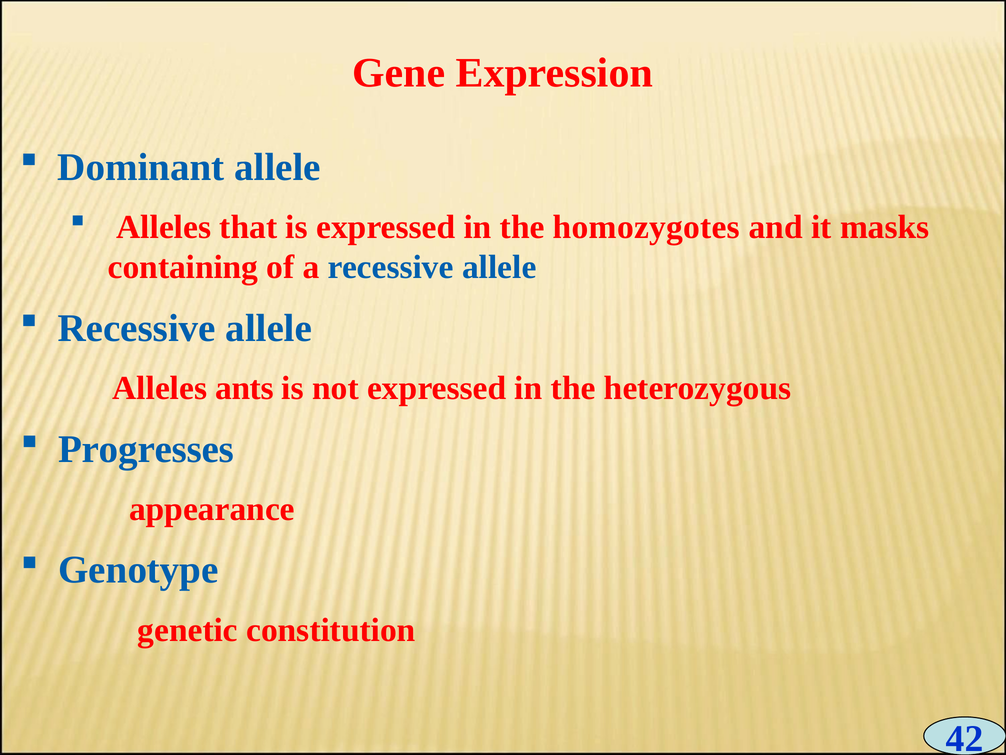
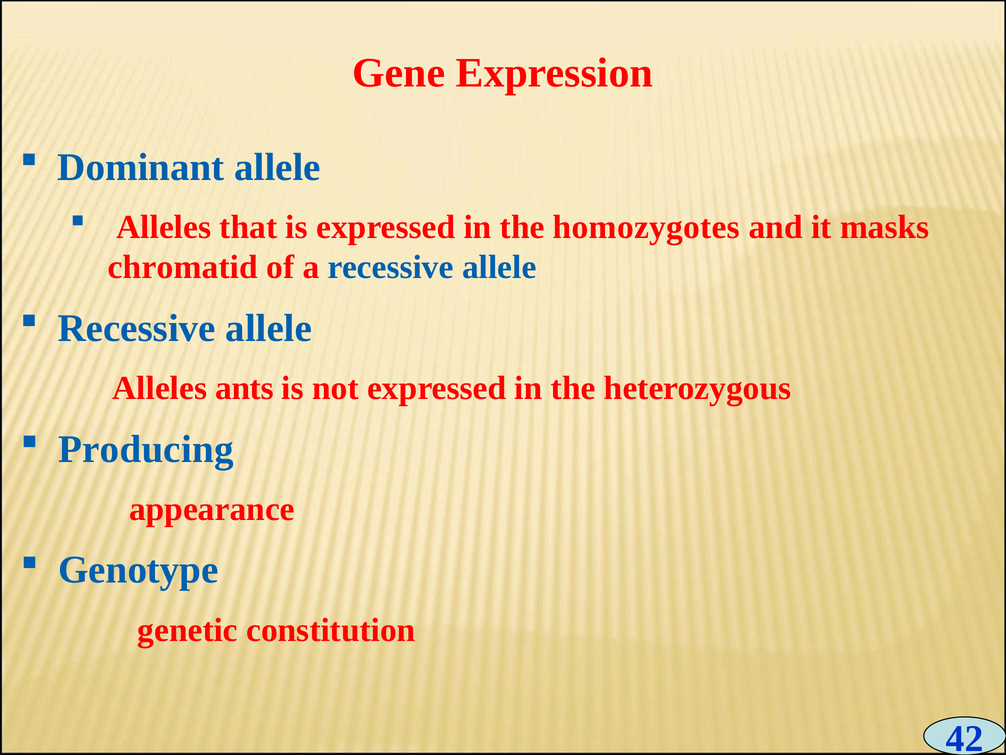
containing: containing -> chromatid
Progresses: Progresses -> Producing
